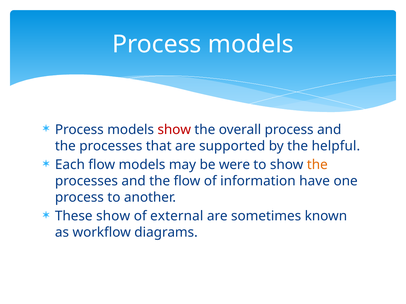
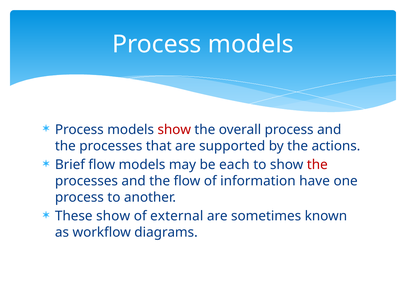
helpful: helpful -> actions
Each: Each -> Brief
were: were -> each
the at (317, 165) colour: orange -> red
